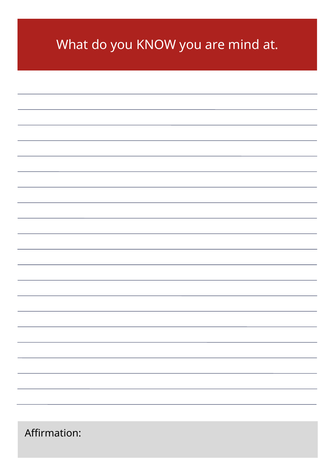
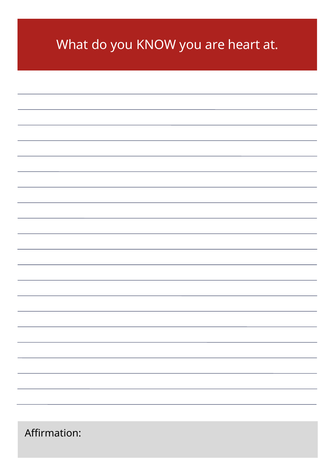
mind: mind -> heart
